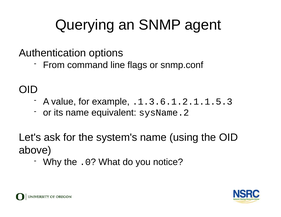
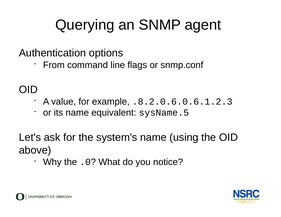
.1.3.6.1.2.1.1.5.3: .1.3.6.1.2.1.1.5.3 -> .8.2.0.6.0.6.1.2.3
sysName.2: sysName.2 -> sysName.5
